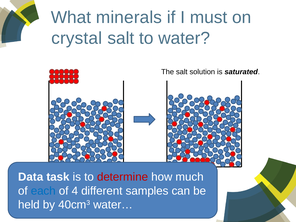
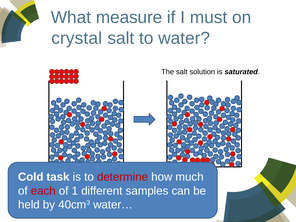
minerals: minerals -> measure
Data: Data -> Cold
each colour: blue -> red
4: 4 -> 1
